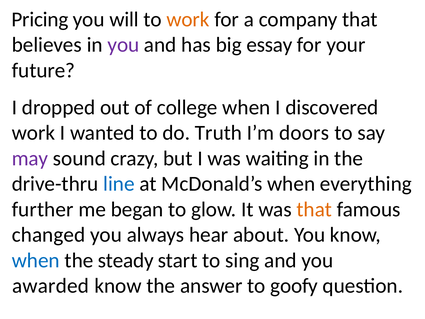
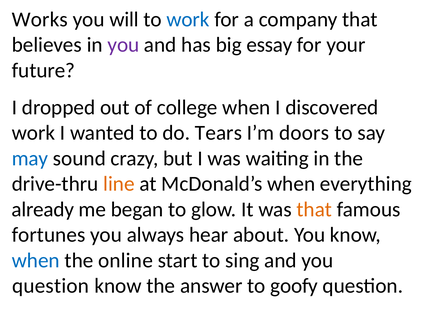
Pricing: Pricing -> Works
work at (188, 19) colour: orange -> blue
Truth: Truth -> Tears
may colour: purple -> blue
line colour: blue -> orange
further: further -> already
changed: changed -> fortunes
steady: steady -> online
awarded at (51, 286): awarded -> question
